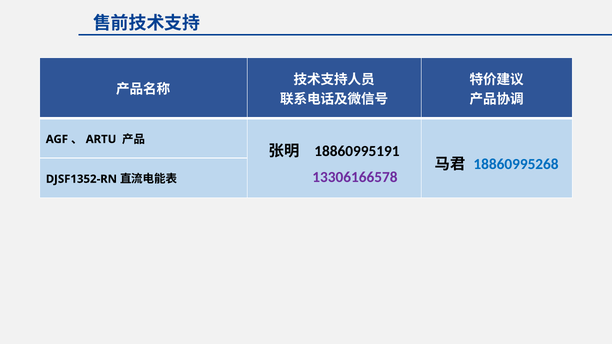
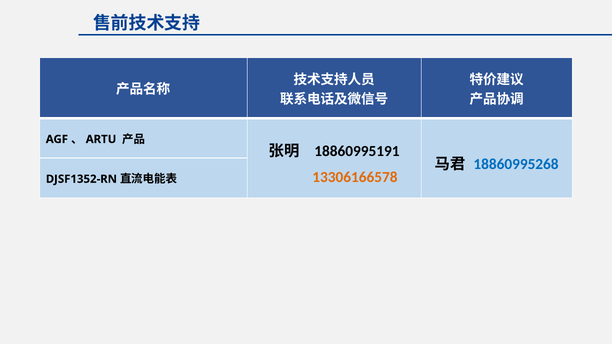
13306166578 colour: purple -> orange
